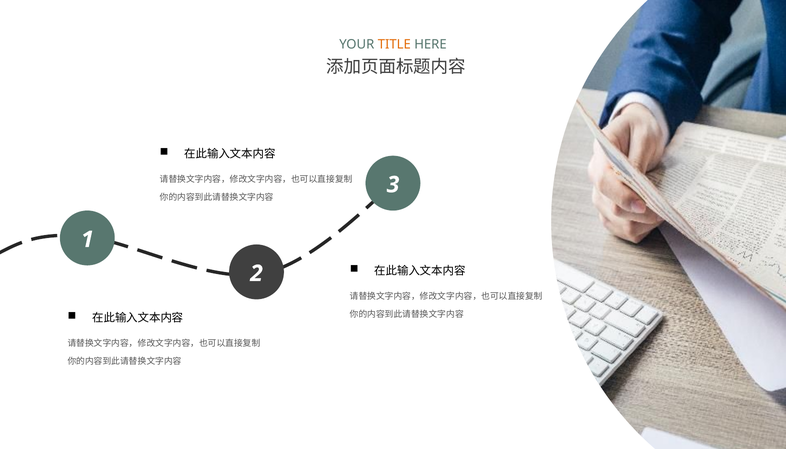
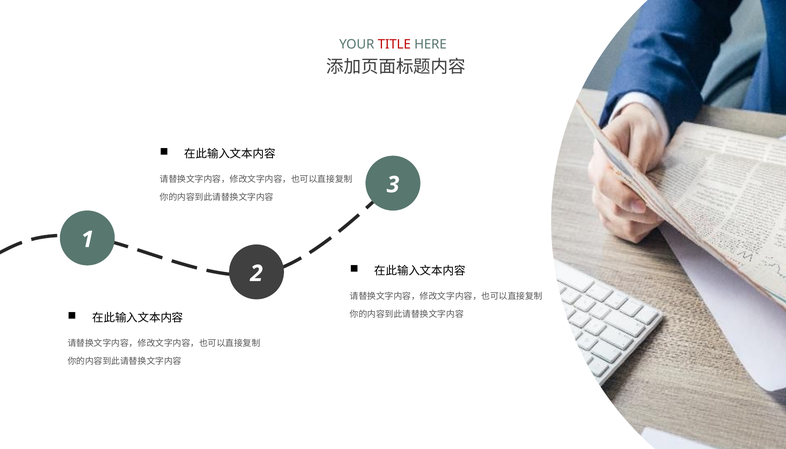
TITLE colour: orange -> red
